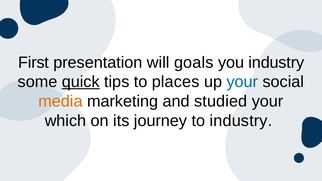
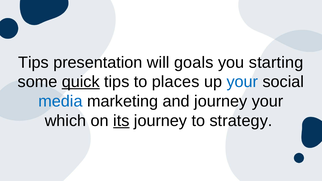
First at (34, 62): First -> Tips
you industry: industry -> starting
media colour: orange -> blue
and studied: studied -> journey
its underline: none -> present
to industry: industry -> strategy
